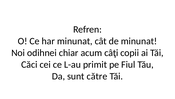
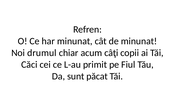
odihnei: odihnei -> drumul
către: către -> păcat
